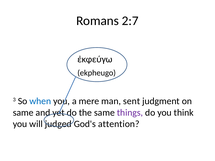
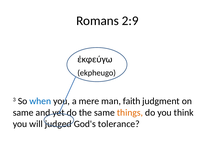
2:7: 2:7 -> 2:9
sent: sent -> faith
things colour: purple -> orange
attention: attention -> tolerance
